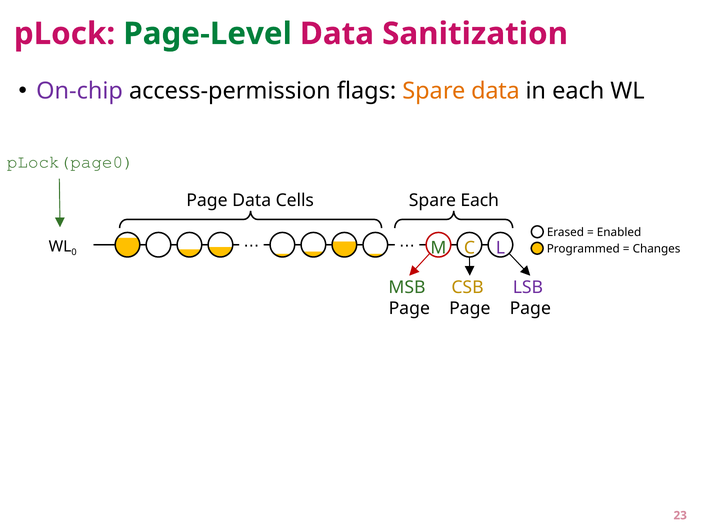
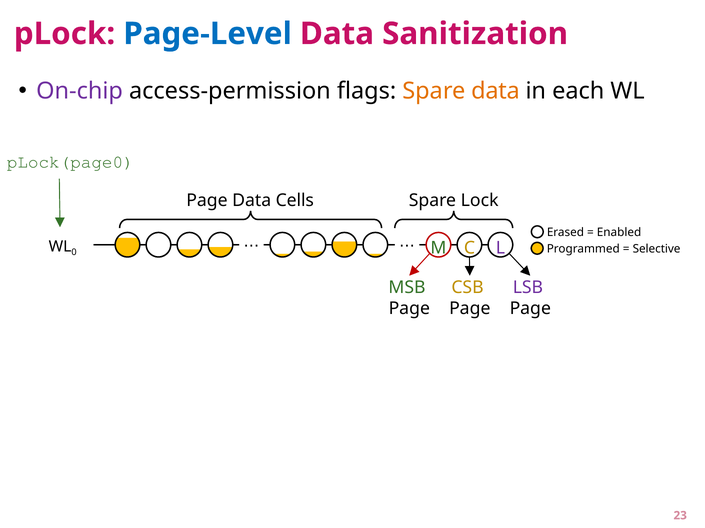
Page-Level colour: green -> blue
Spare Each: Each -> Lock
Changes: Changes -> Selective
